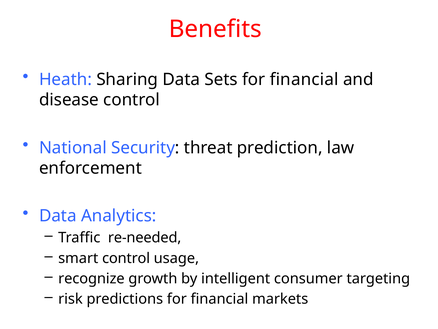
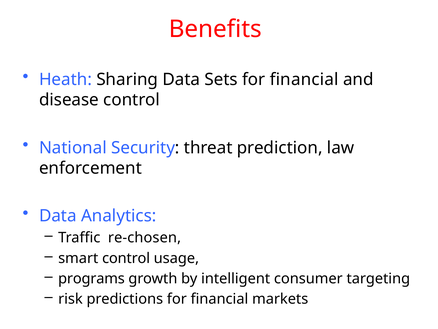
re-needed: re-needed -> re-chosen
recognize: recognize -> programs
